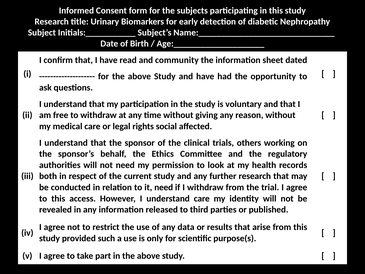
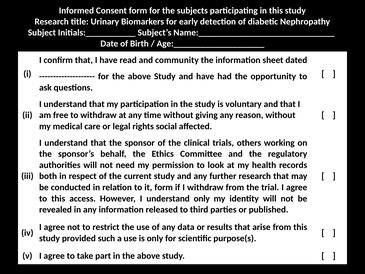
it need: need -> form
understand care: care -> only
